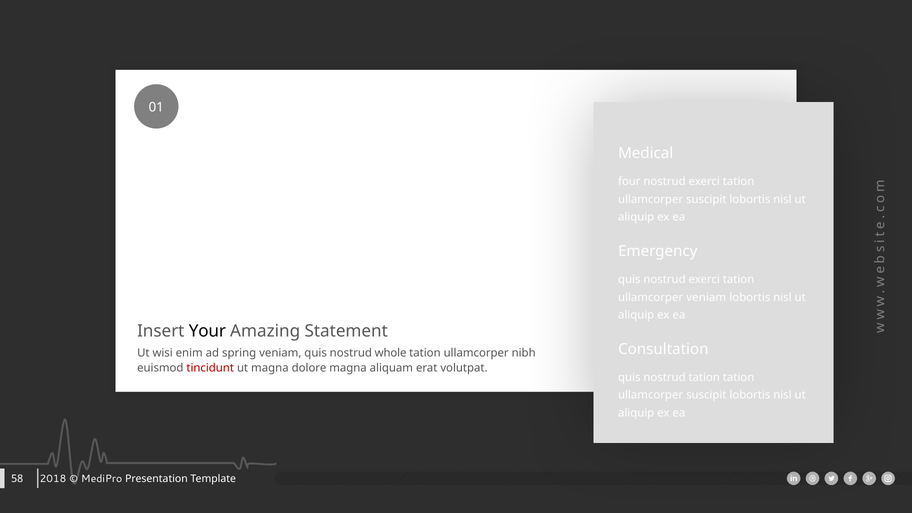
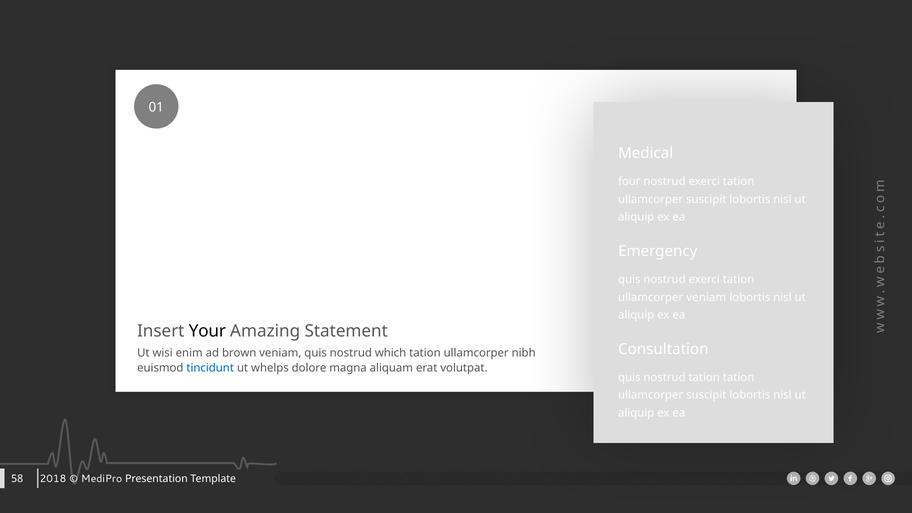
spring: spring -> brown
whole: whole -> which
tincidunt colour: red -> blue
ut magna: magna -> whelps
